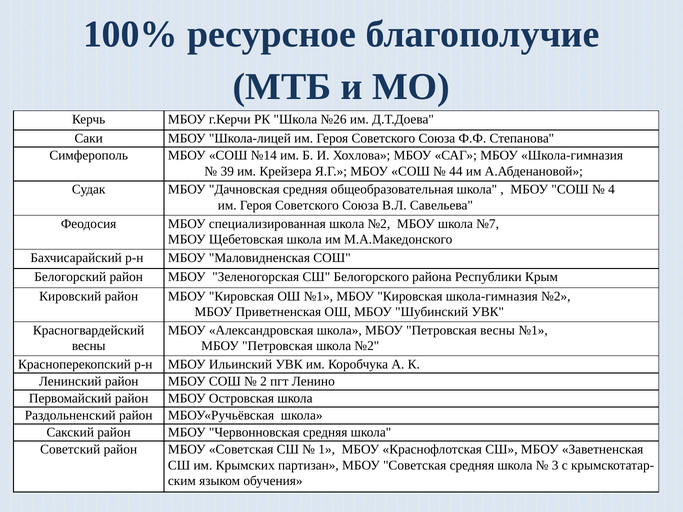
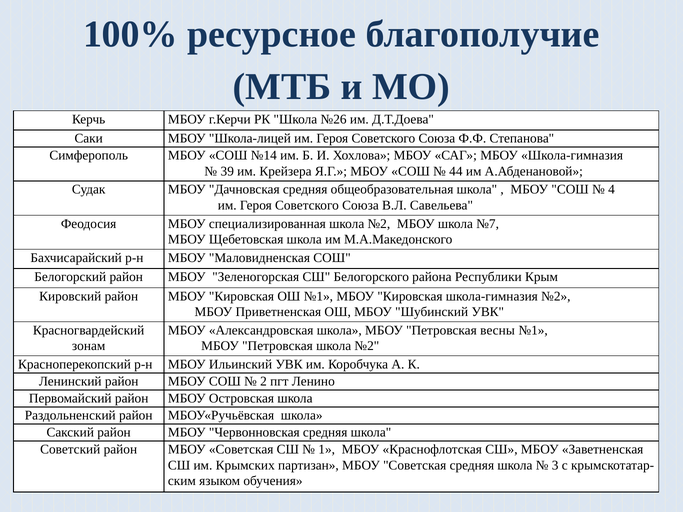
весны at (89, 346): весны -> зонам
